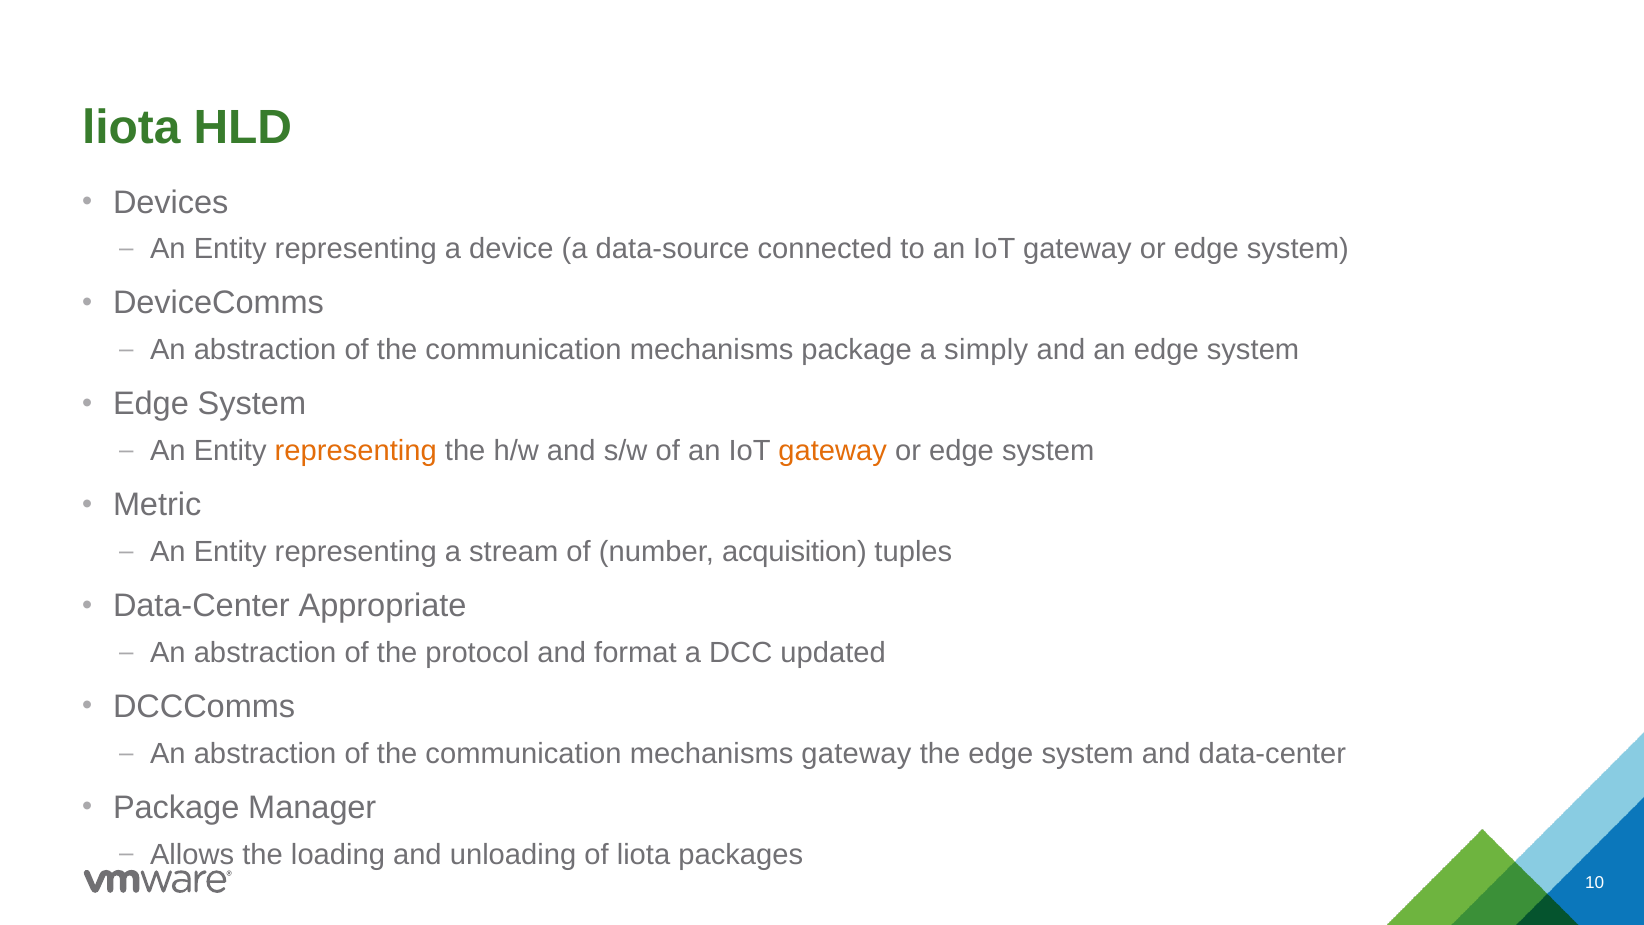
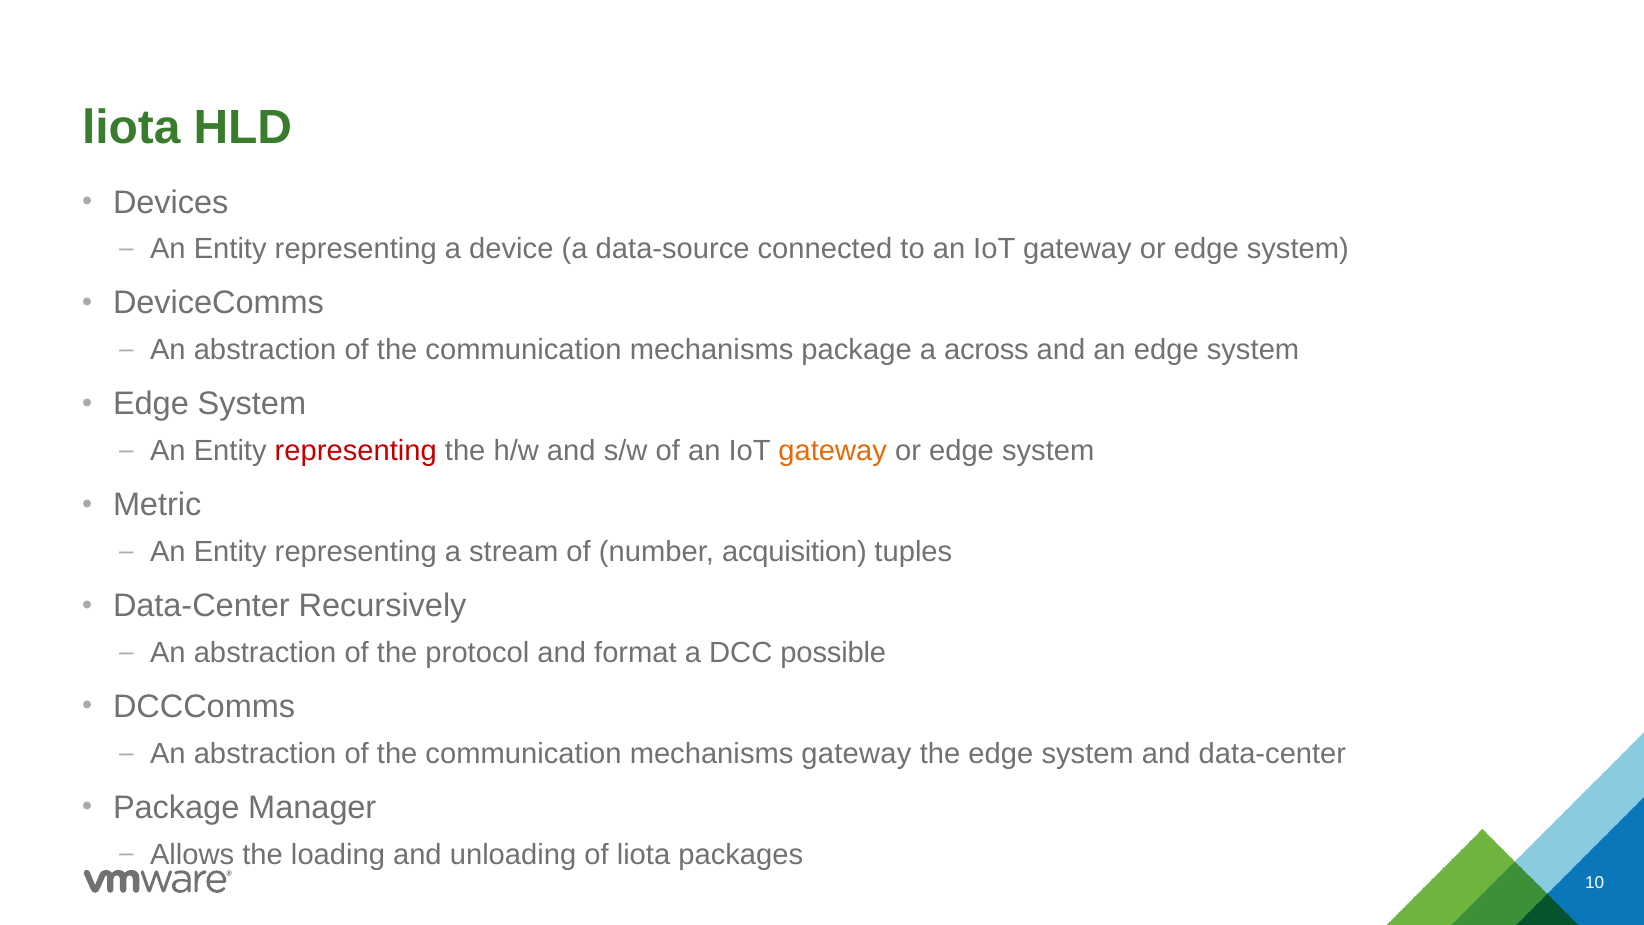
simply: simply -> across
representing at (356, 451) colour: orange -> red
Appropriate: Appropriate -> Recursively
updated: updated -> possible
